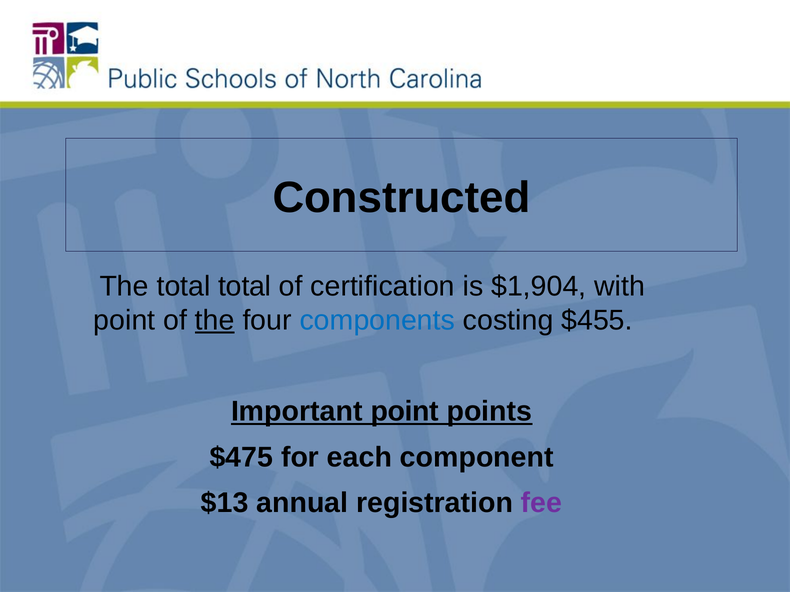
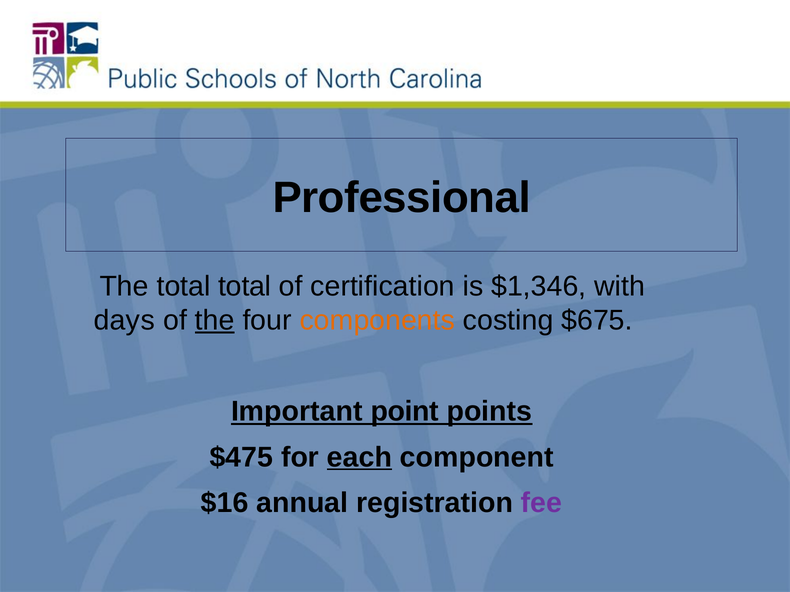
Constructed: Constructed -> Professional
$1,904: $1,904 -> $1,346
point at (124, 321): point -> days
components colour: blue -> orange
$455: $455 -> $675
each underline: none -> present
$13: $13 -> $16
